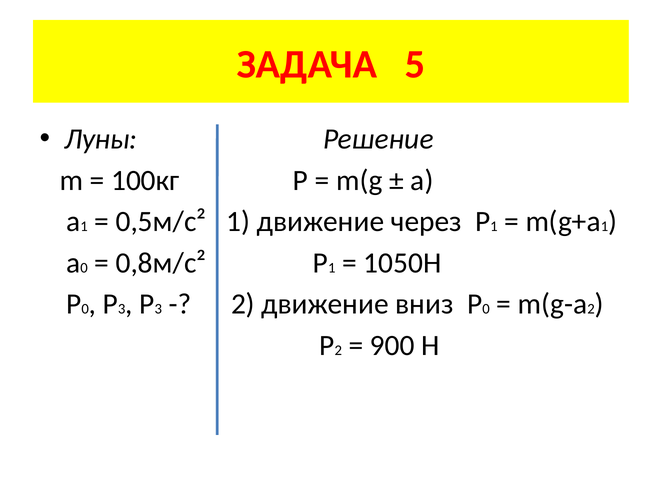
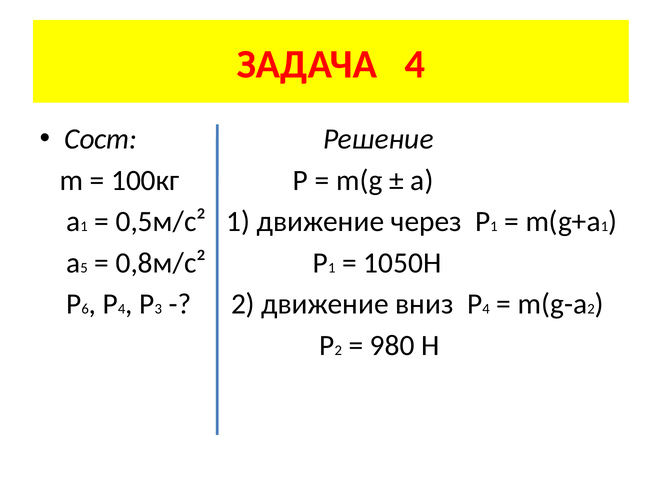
ЗАДАЧА 5: 5 -> 4
Луны: Луны -> Сост
a 0: 0 -> 5
0 at (85, 309): 0 -> 6
3 at (122, 309): 3 -> 4
вниз P 0: 0 -> 4
900: 900 -> 980
